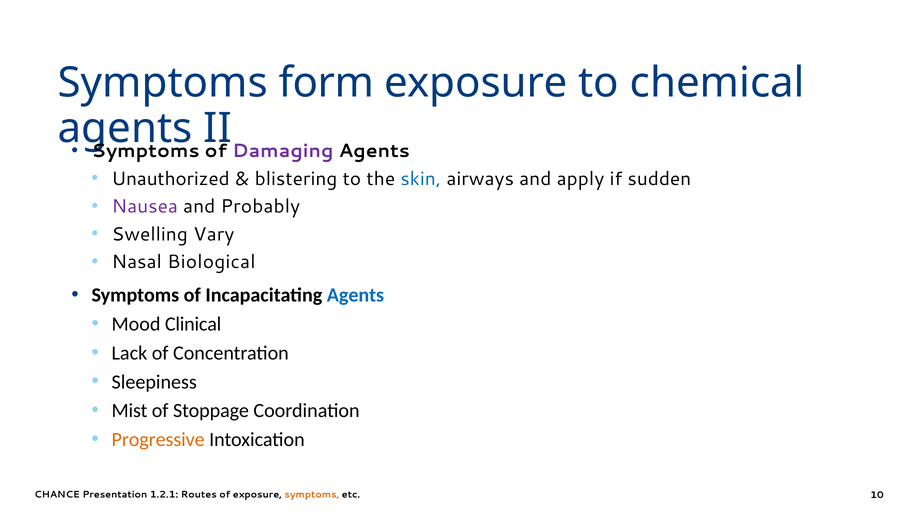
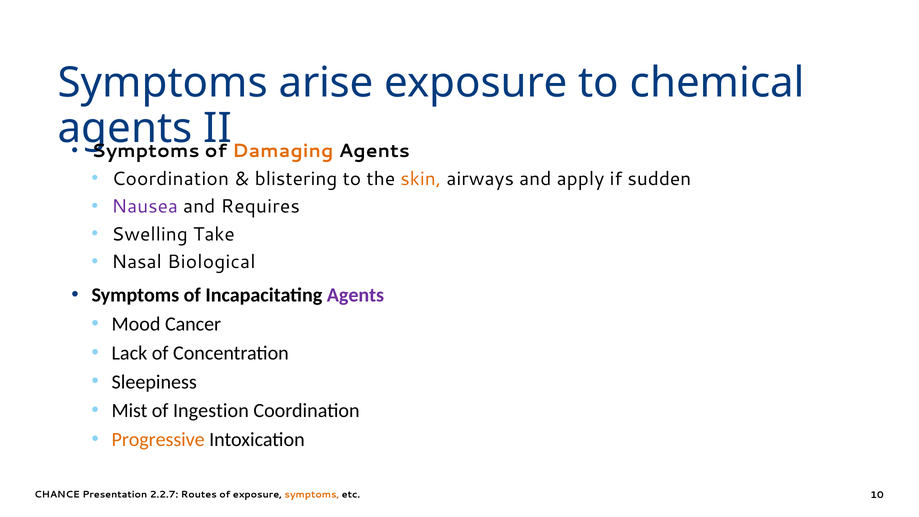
form: form -> arise
Damaging colour: purple -> orange
Unauthorized at (171, 179): Unauthorized -> Coordination
skin colour: blue -> orange
Probably: Probably -> Requires
Vary: Vary -> Take
Agents at (355, 295) colour: blue -> purple
Clinical: Clinical -> Cancer
Stoppage: Stoppage -> Ingestion
1.2.1: 1.2.1 -> 2.2.7
